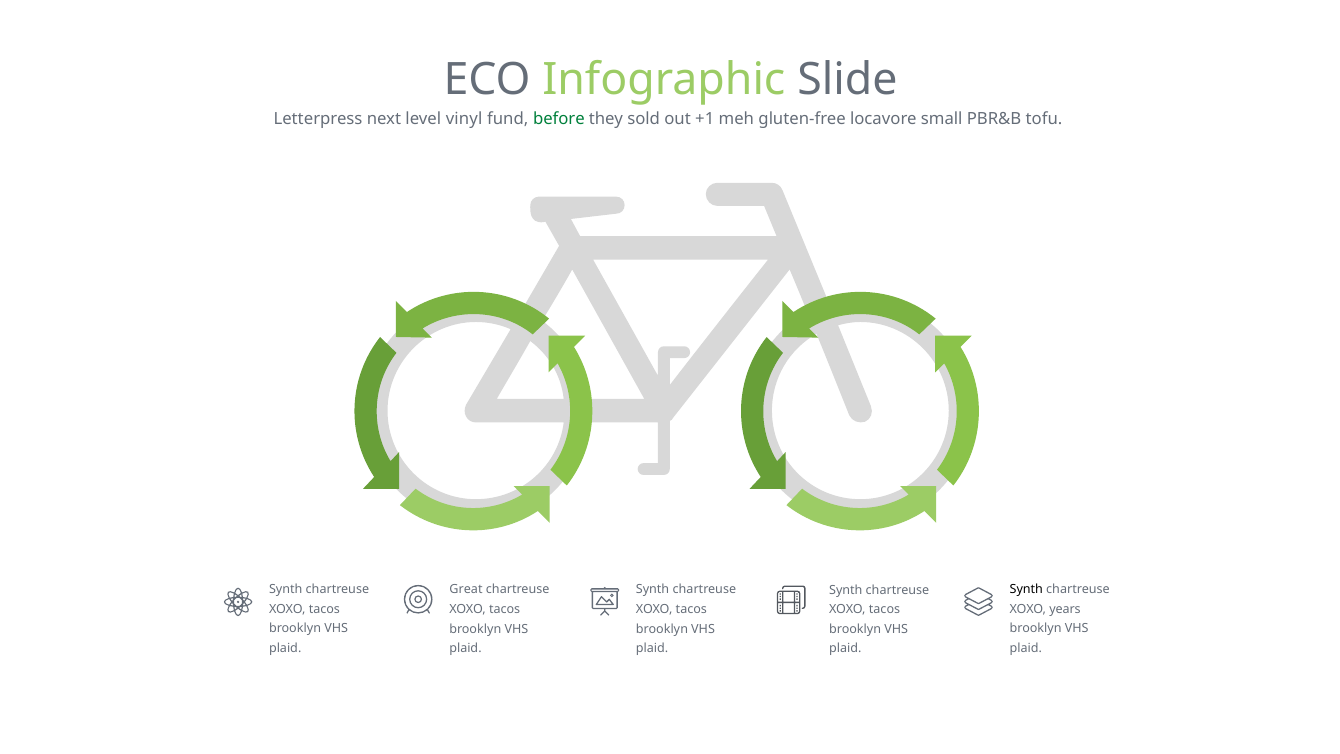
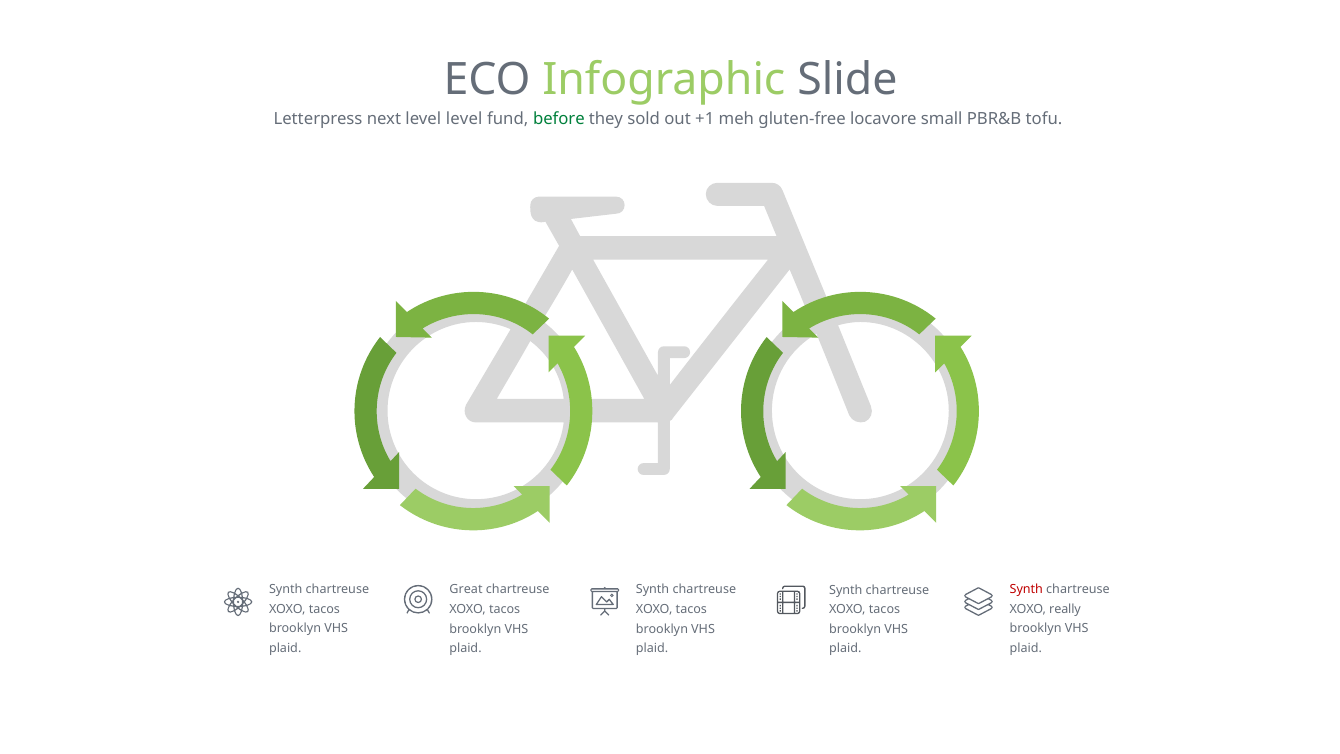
level vinyl: vinyl -> level
Synth at (1026, 589) colour: black -> red
years: years -> really
